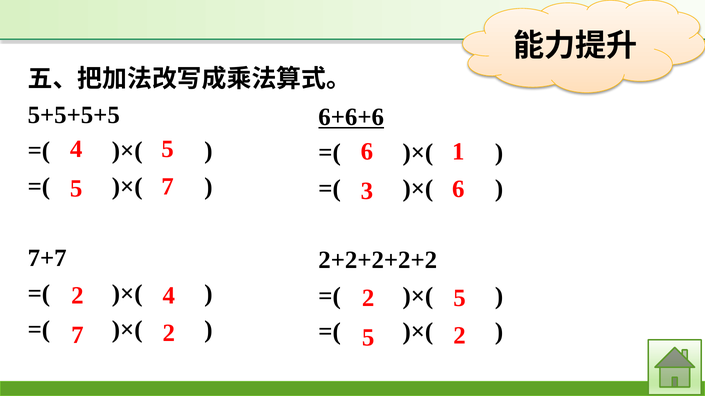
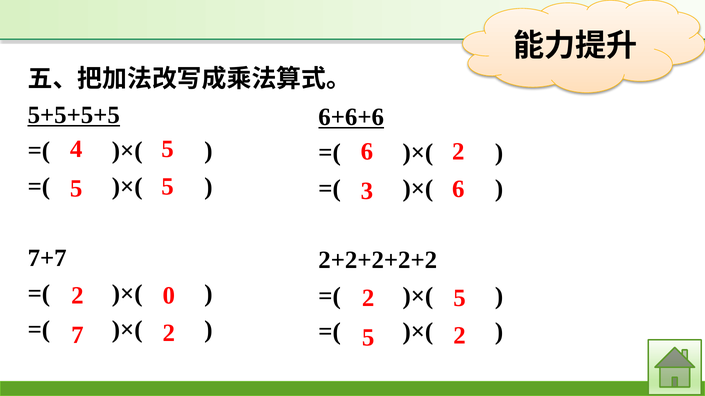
5+5+5+5 underline: none -> present
1 at (458, 152): 1 -> 2
7 at (168, 187): 7 -> 5
2 4: 4 -> 0
